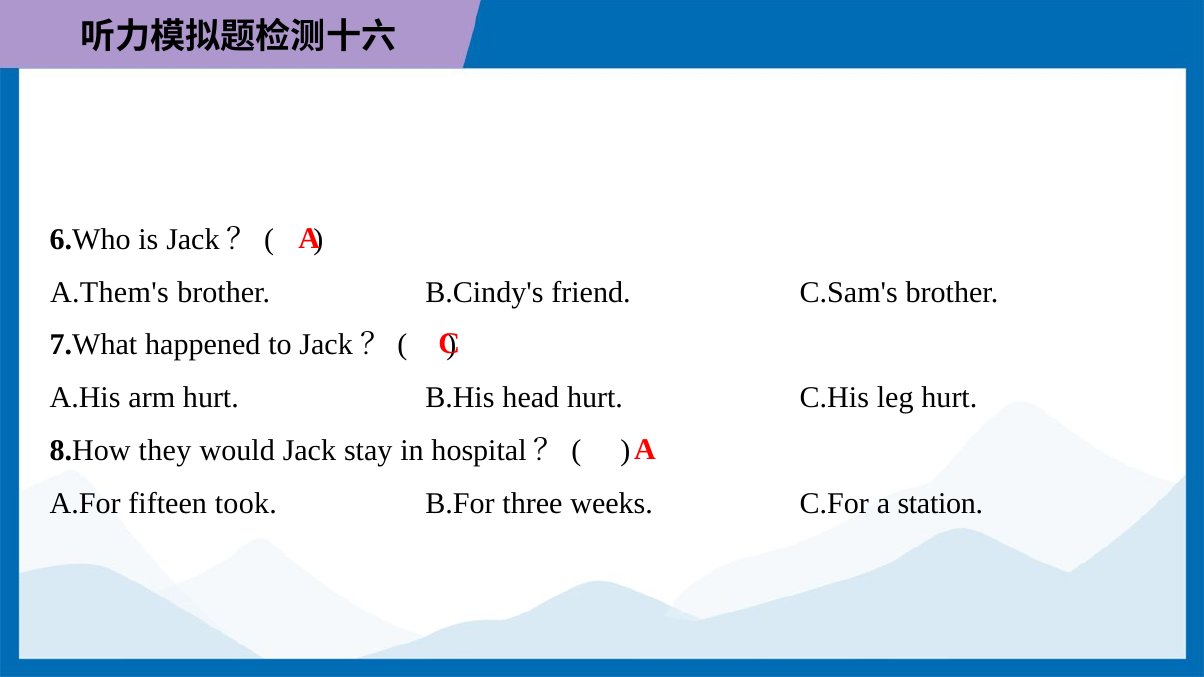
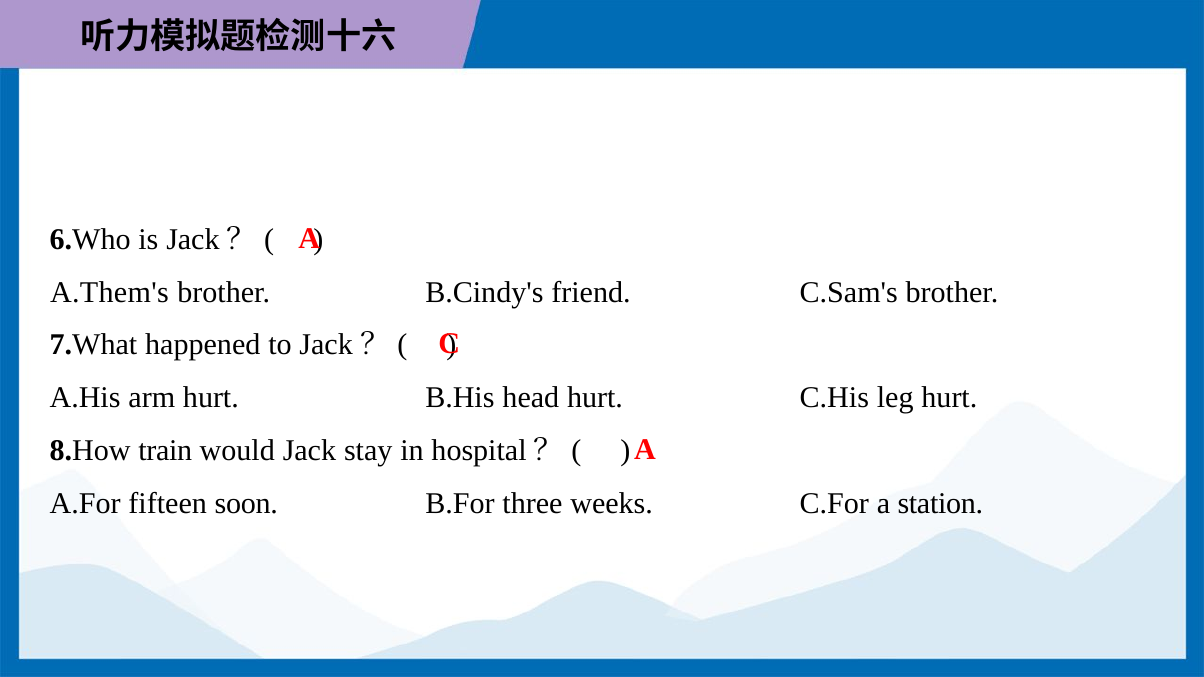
they: they -> train
took: took -> soon
